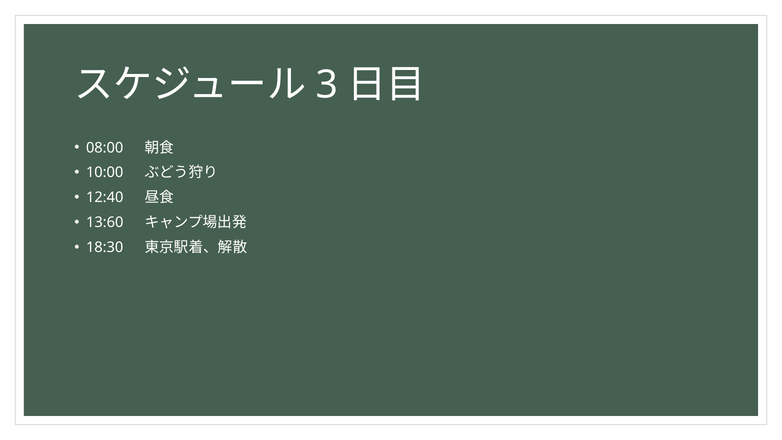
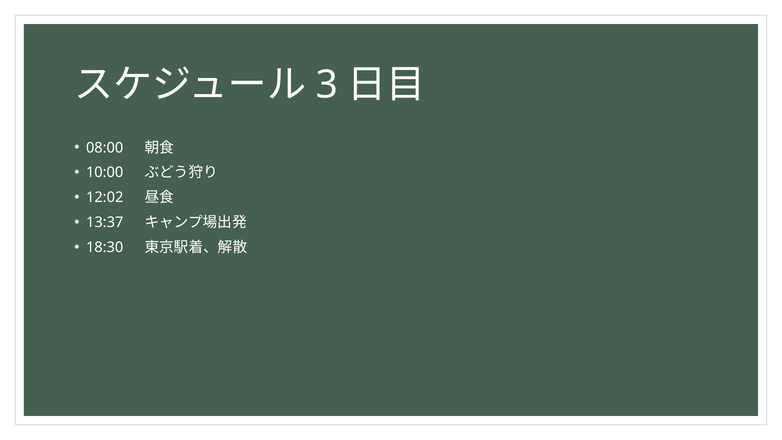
12:40: 12:40 -> 12:02
13:60: 13:60 -> 13:37
